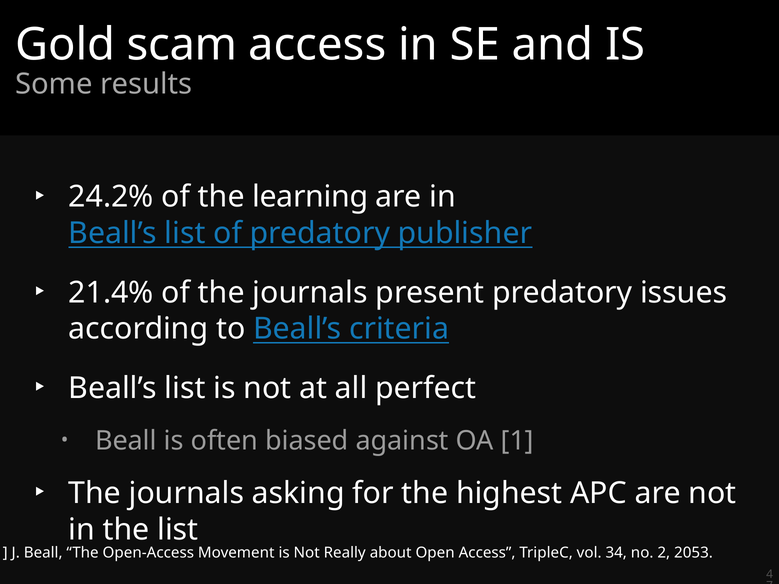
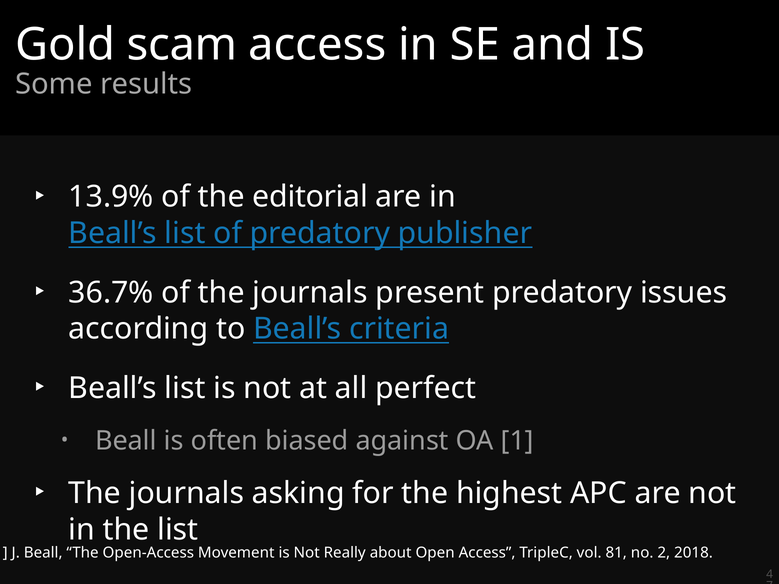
24.2%: 24.2% -> 13.9%
learning: learning -> editorial
21.4%: 21.4% -> 36.7%
34: 34 -> 81
2053: 2053 -> 2018
